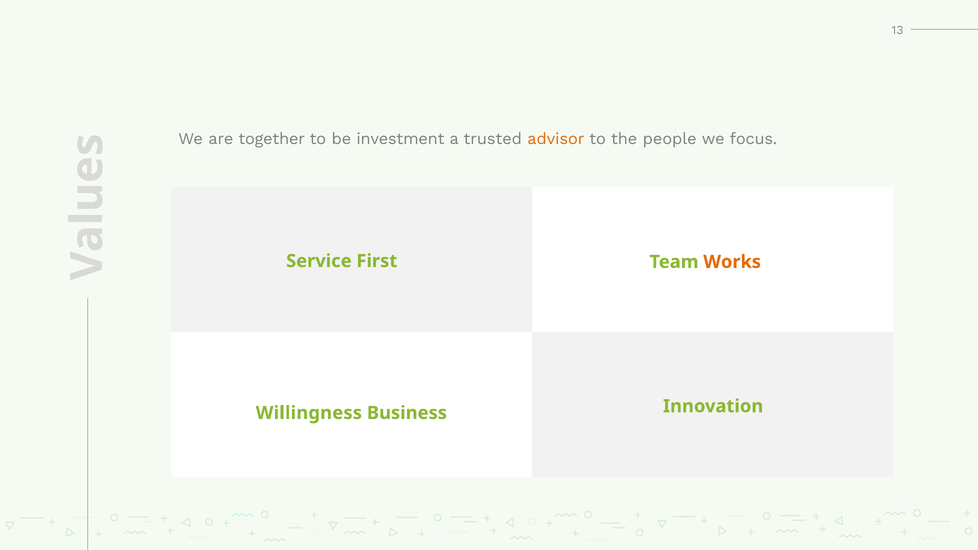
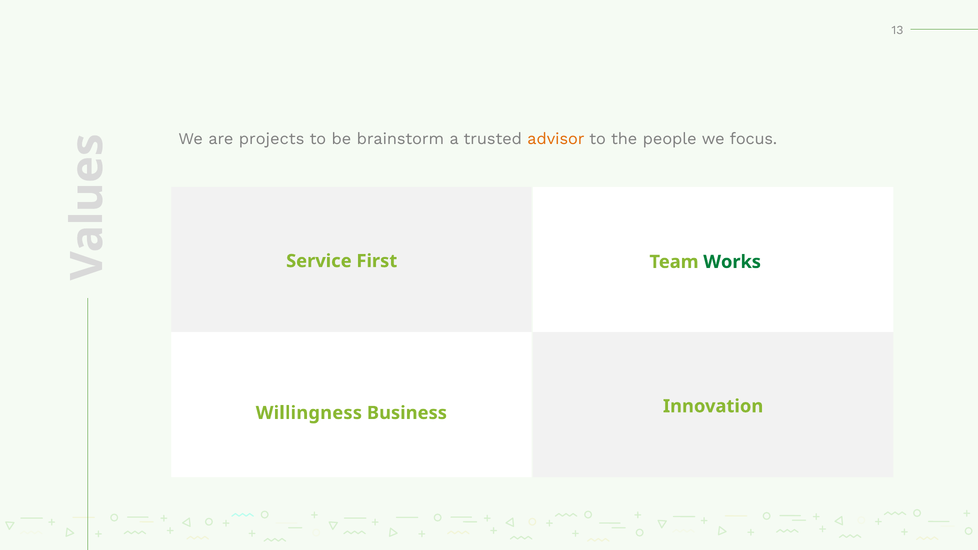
together: together -> projects
investment: investment -> brainstorm
Works colour: orange -> green
